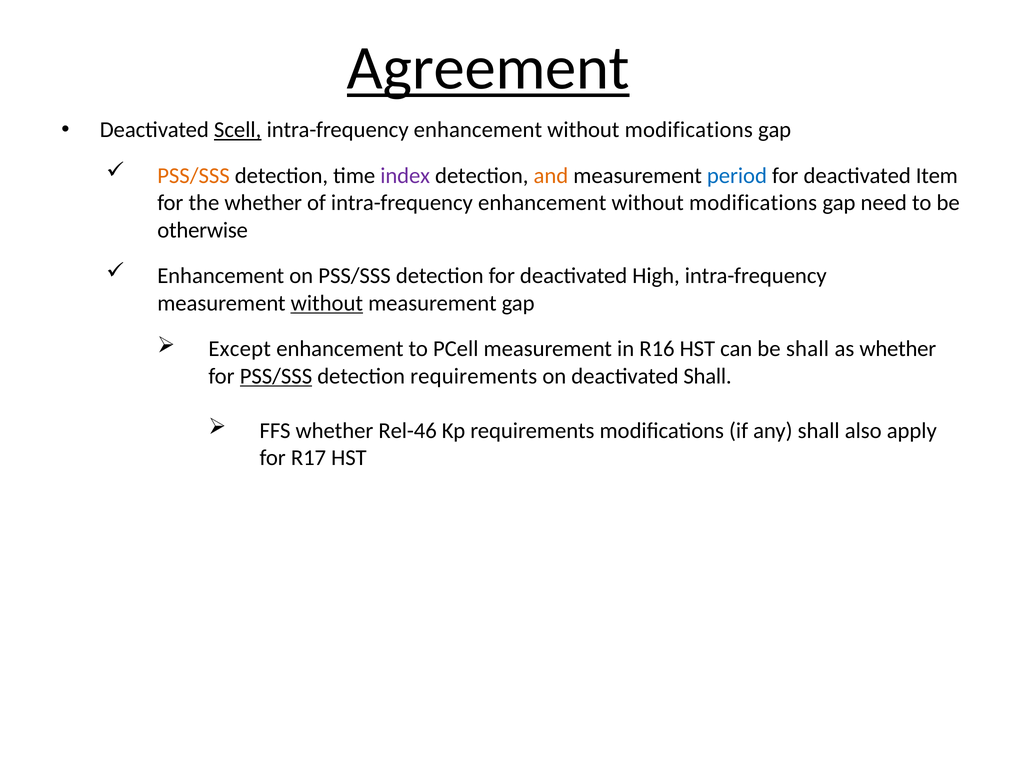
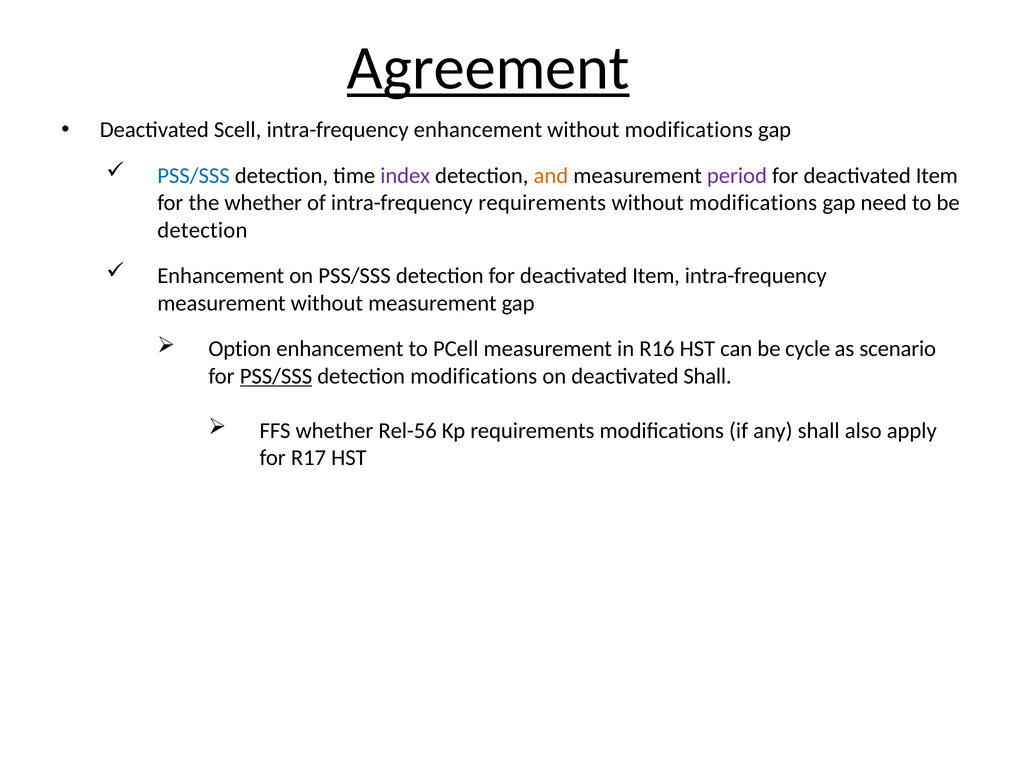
Scell underline: present -> none
PSS/SSS at (193, 176) colour: orange -> blue
period colour: blue -> purple
of intra-frequency enhancement: enhancement -> requirements
otherwise at (203, 230): otherwise -> detection
detection for deactivated High: High -> Item
without at (327, 303) underline: present -> none
Except: Except -> Option
be shall: shall -> cycle
as whether: whether -> scenario
detection requirements: requirements -> modifications
Rel-46: Rel-46 -> Rel-56
